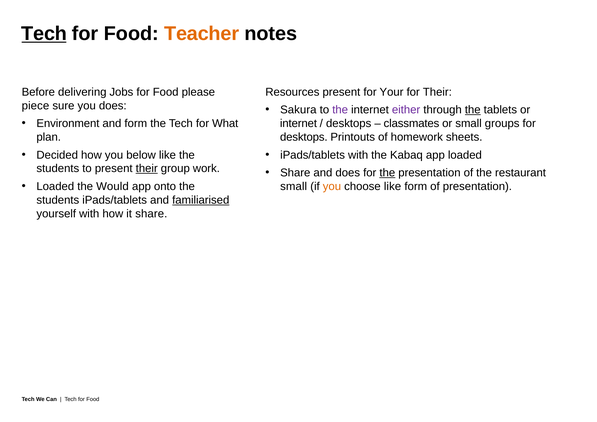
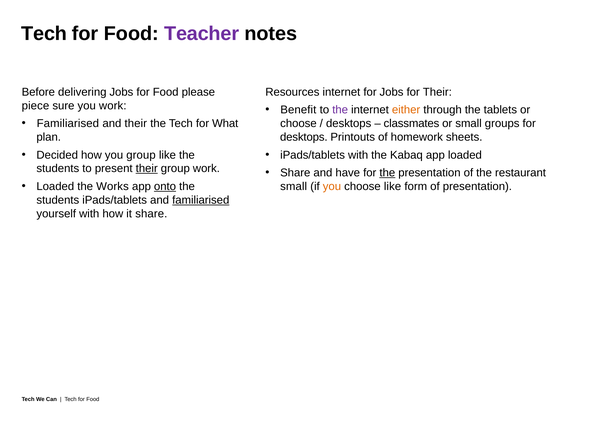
Tech at (44, 34) underline: present -> none
Teacher colour: orange -> purple
Resources present: present -> internet
for Your: Your -> Jobs
you does: does -> work
Sakura: Sakura -> Benefit
either colour: purple -> orange
the at (473, 110) underline: present -> none
Environment at (68, 124): Environment -> Familiarised
and form: form -> their
internet at (298, 124): internet -> choose
you below: below -> group
and does: does -> have
Would: Would -> Works
onto underline: none -> present
